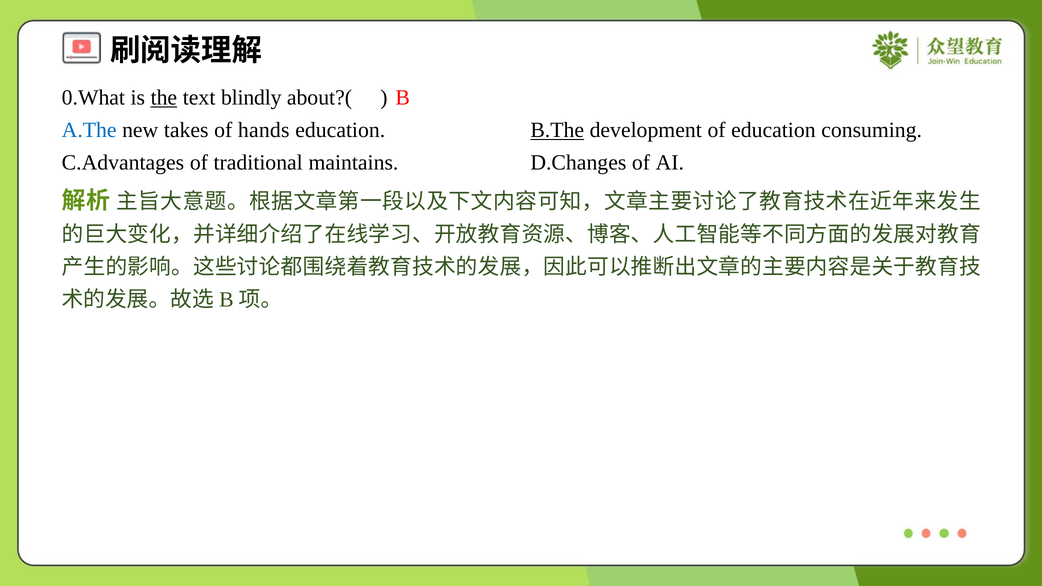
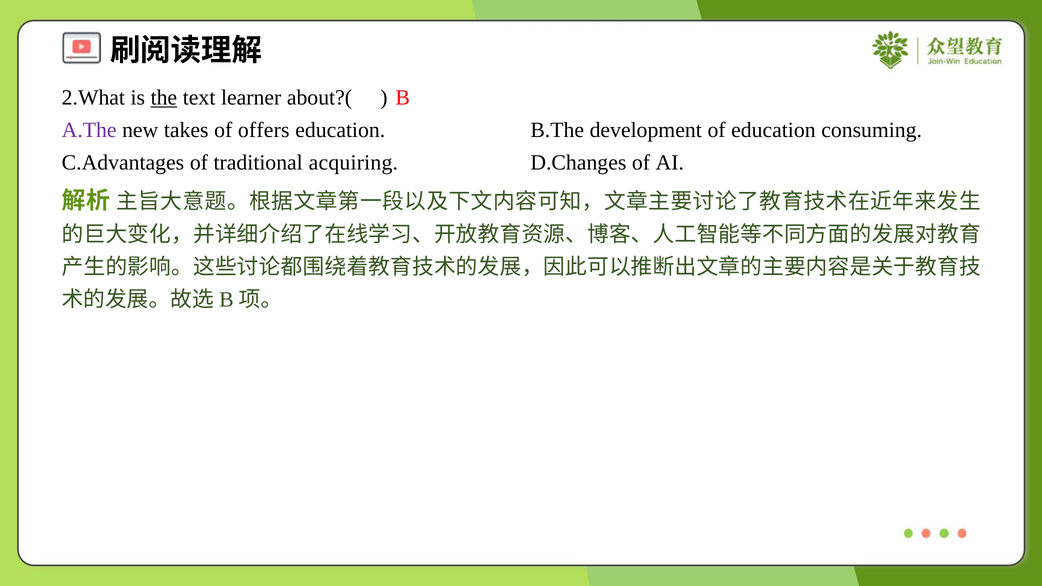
0.What: 0.What -> 2.What
blindly: blindly -> learner
A.The colour: blue -> purple
hands: hands -> offers
B.The underline: present -> none
maintains: maintains -> acquiring
